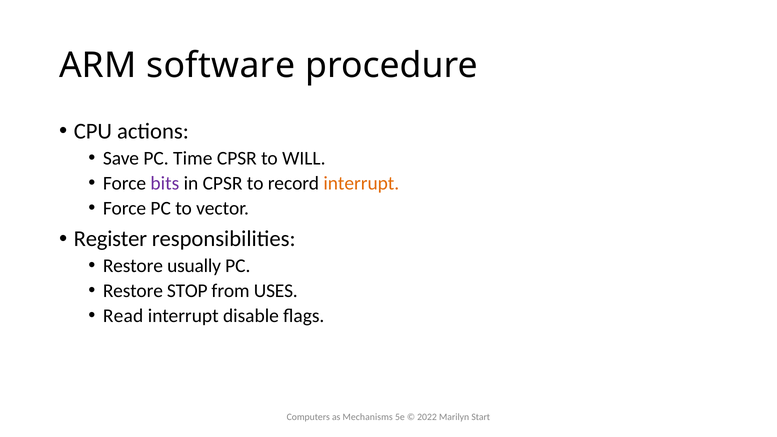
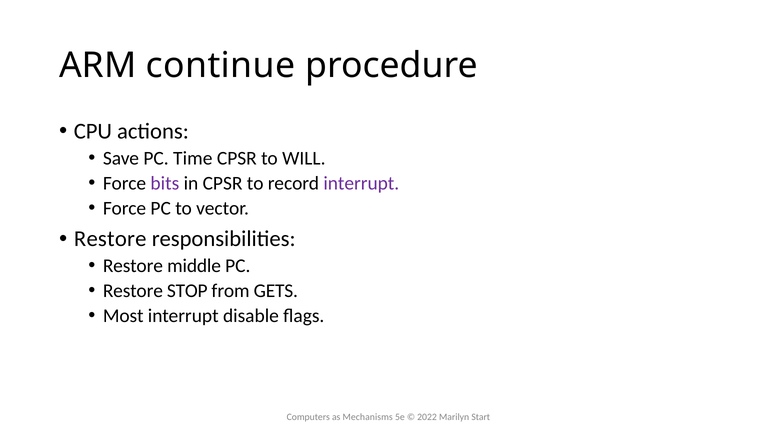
software: software -> continue
interrupt at (361, 183) colour: orange -> purple
Register at (110, 239): Register -> Restore
usually: usually -> middle
USES: USES -> GETS
Read: Read -> Most
